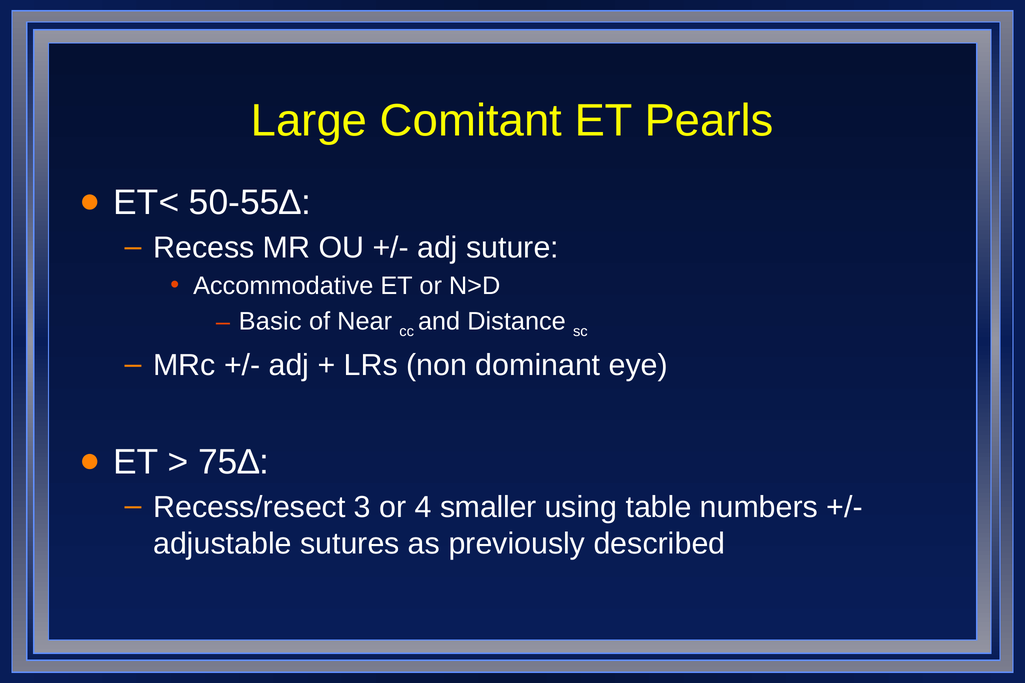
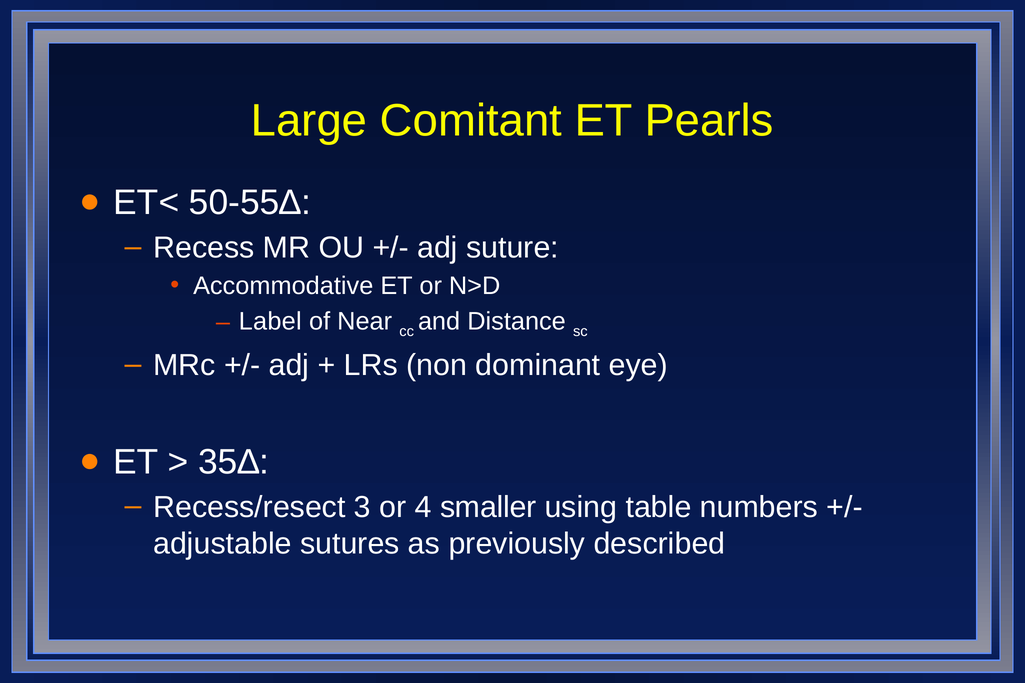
Basic: Basic -> Label
75∆: 75∆ -> 35∆
